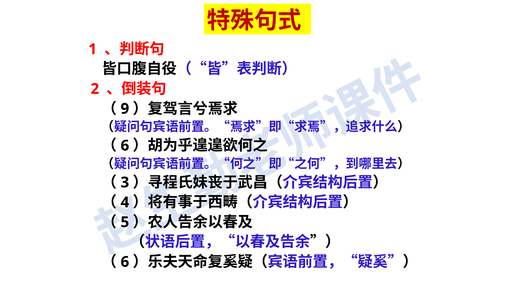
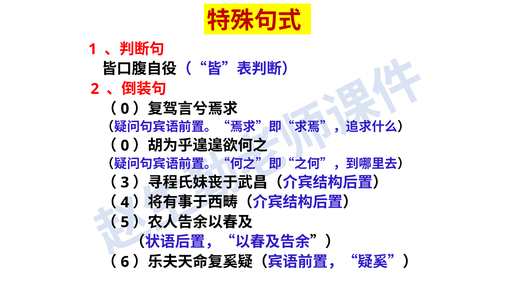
9 at (125, 109): 9 -> 0
6 at (125, 145): 6 -> 0
